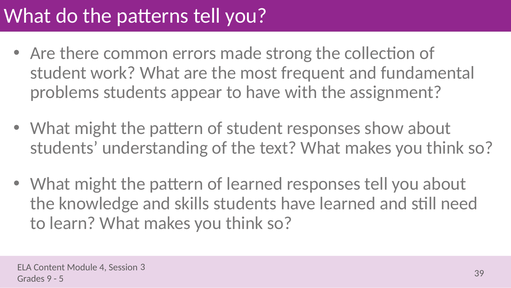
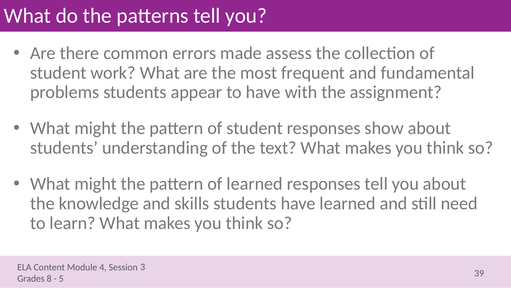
strong: strong -> assess
9: 9 -> 8
